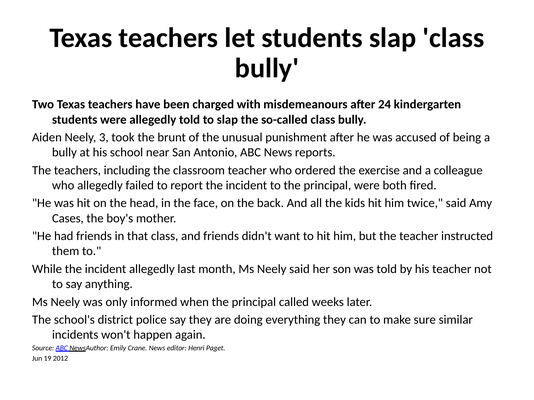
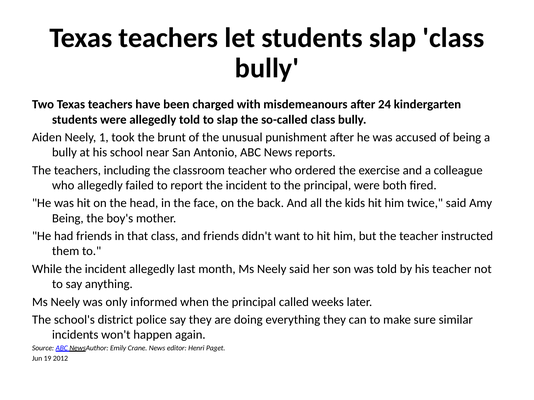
3: 3 -> 1
Cases at (68, 219): Cases -> Being
